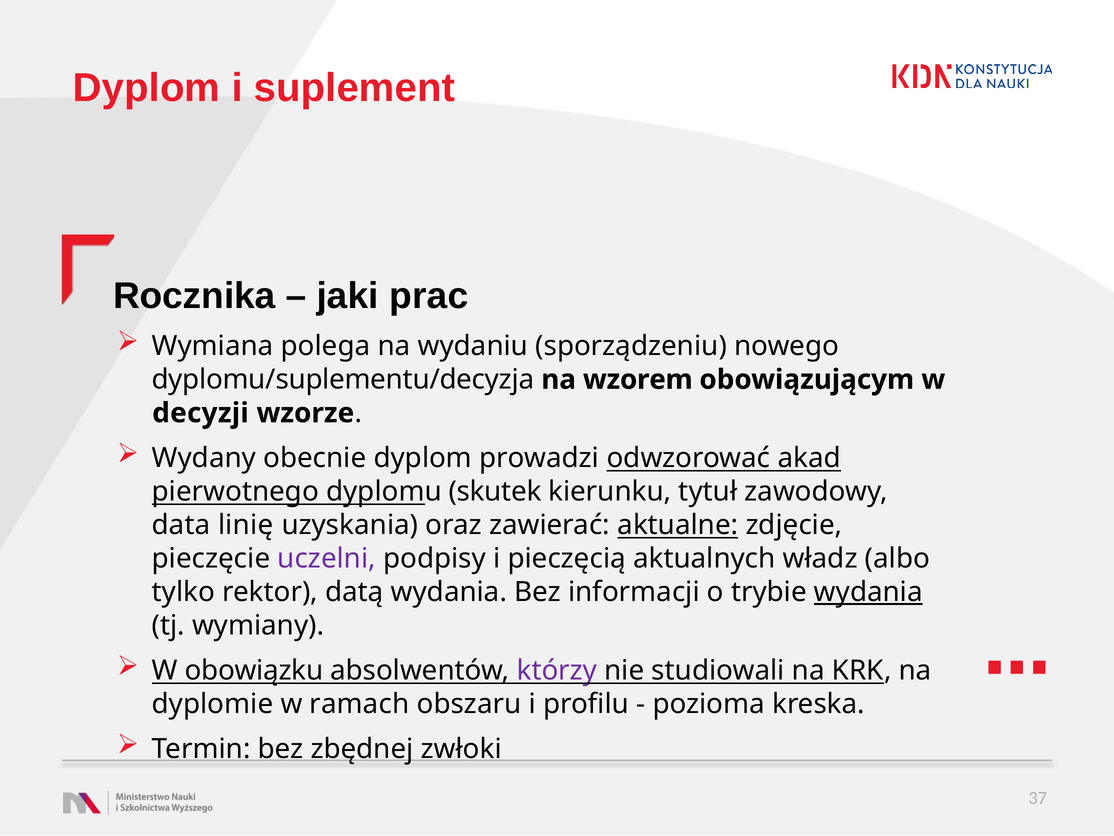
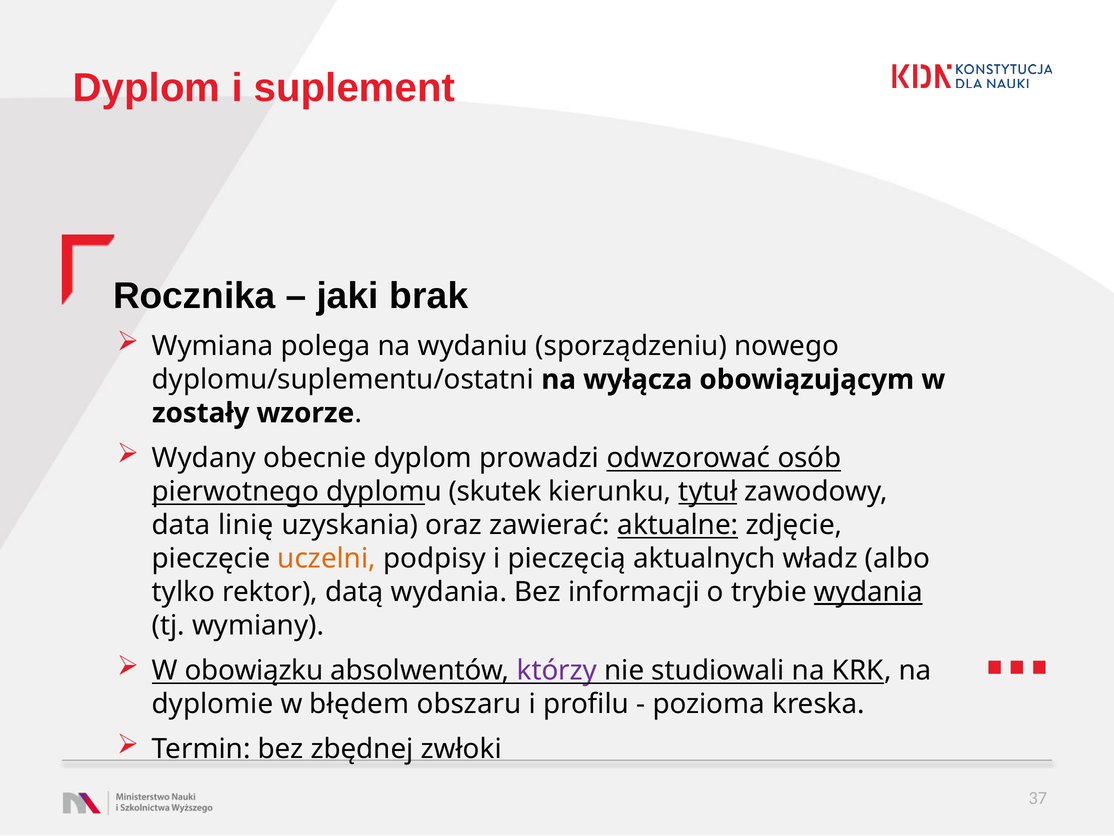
prac: prac -> brak
dyplomu/suplementu/decyzja: dyplomu/suplementu/decyzja -> dyplomu/suplementu/ostatni
wzorem: wzorem -> wyłącza
decyzji: decyzji -> zostały
akad: akad -> osób
tytuł underline: none -> present
uczelni colour: purple -> orange
ramach: ramach -> błędem
